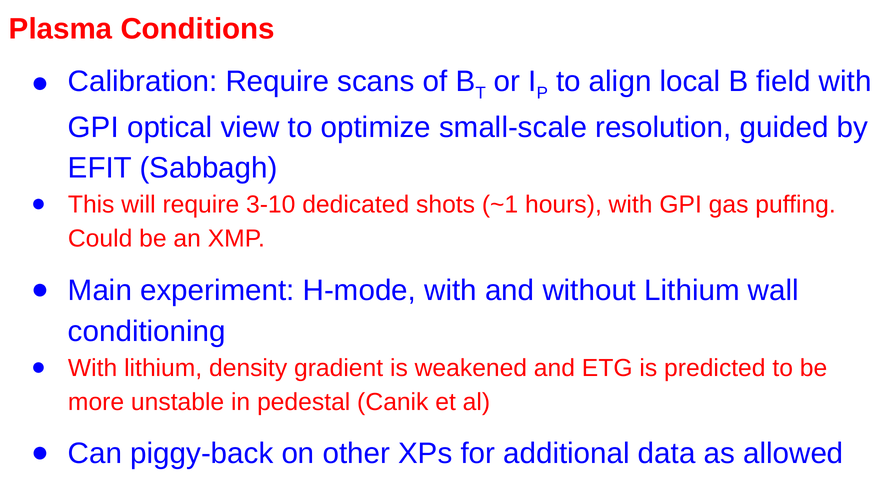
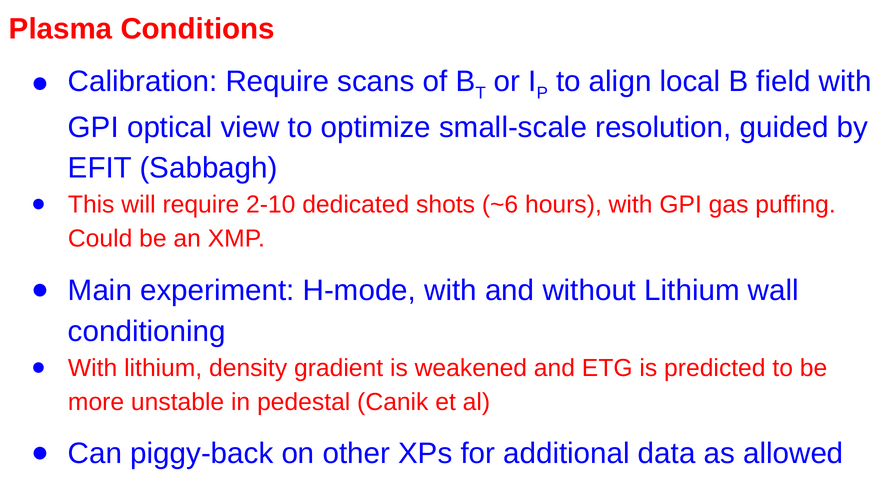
3-10: 3-10 -> 2-10
~1: ~1 -> ~6
